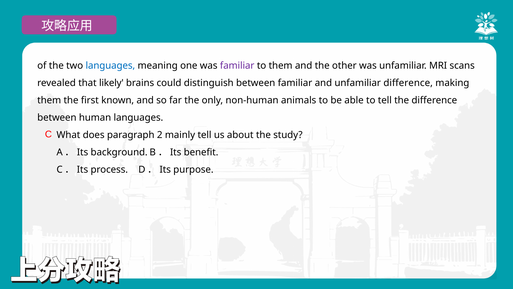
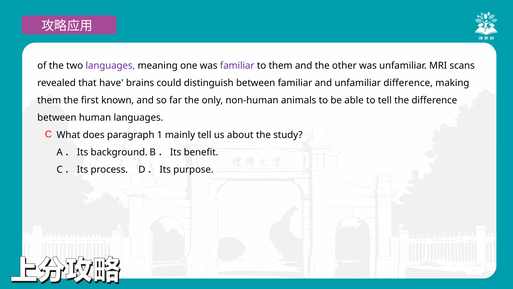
languages at (110, 66) colour: blue -> purple
likely: likely -> have
2: 2 -> 1
